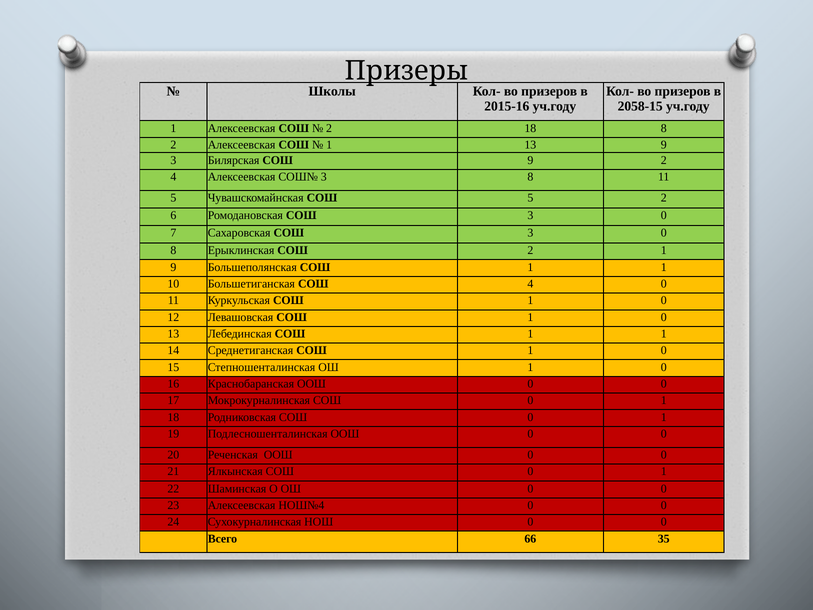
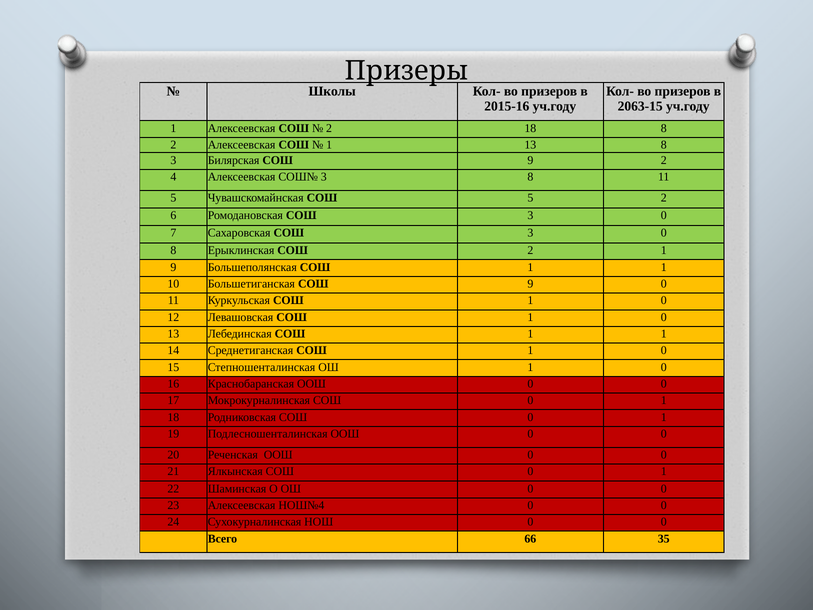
2058-15: 2058-15 -> 2063-15
13 9: 9 -> 8
Большетиганская СОШ 4: 4 -> 9
